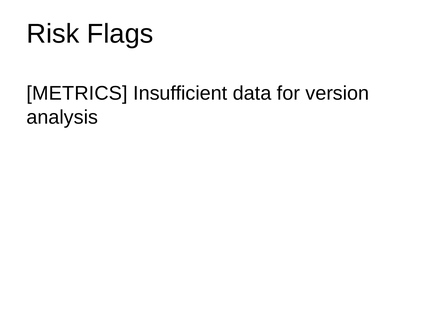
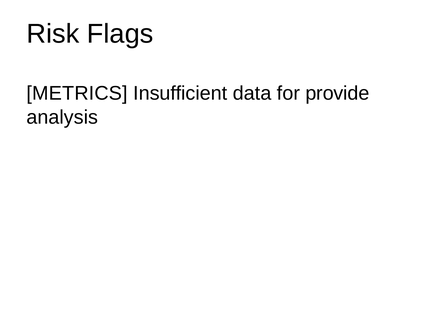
version: version -> provide
